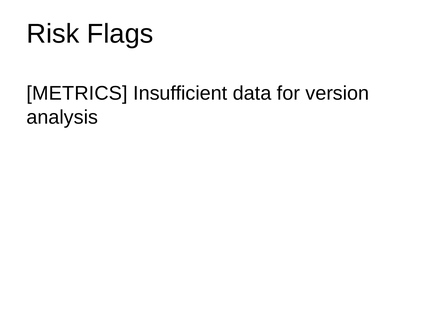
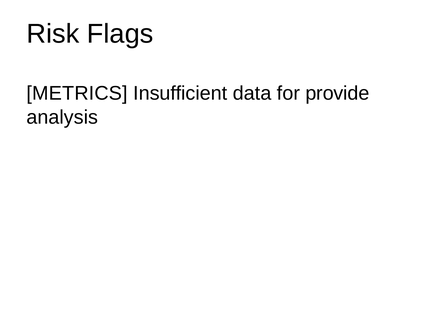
version: version -> provide
